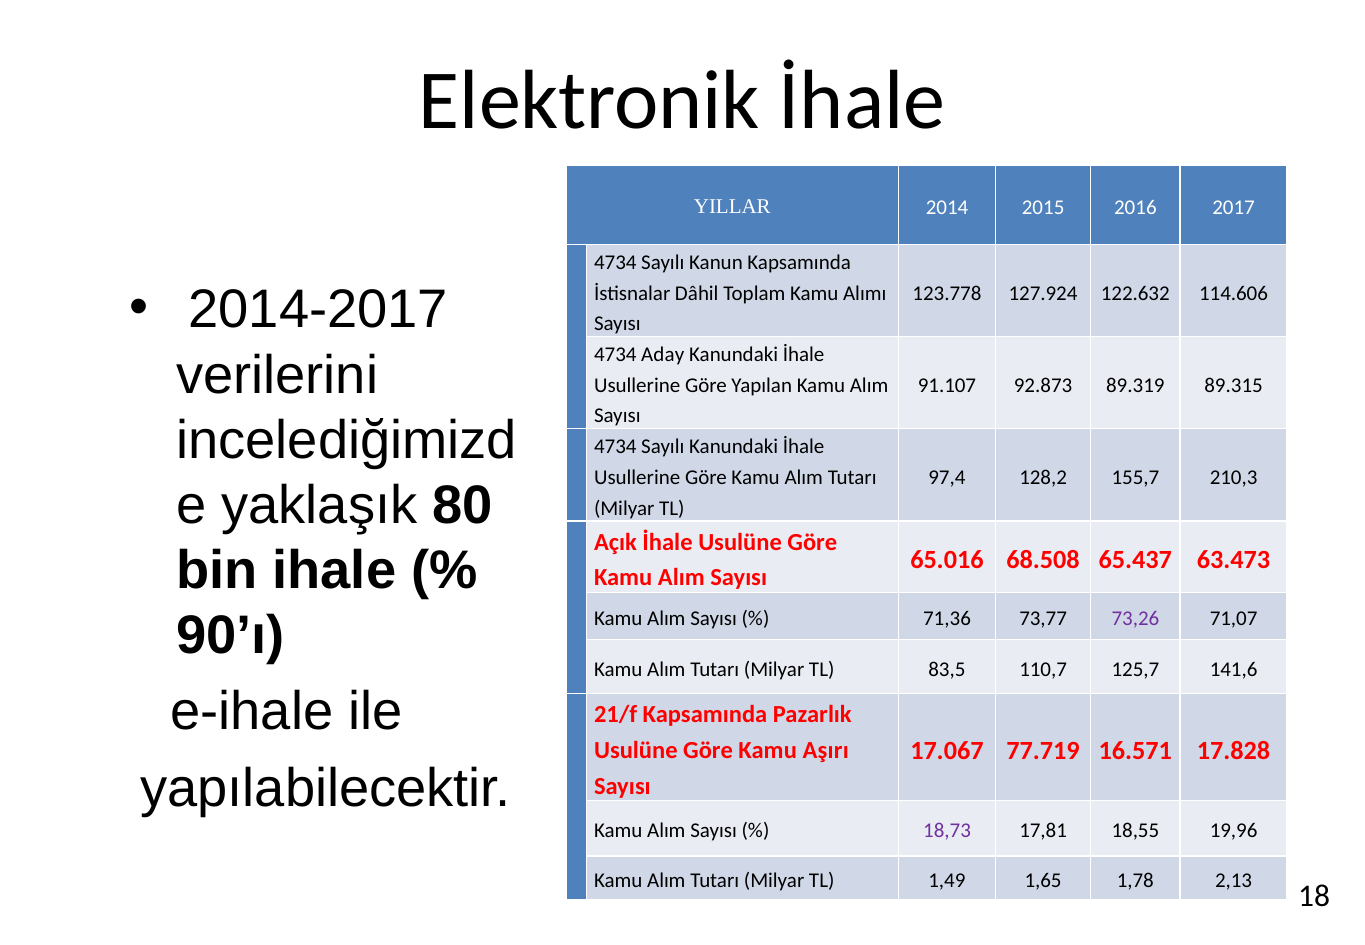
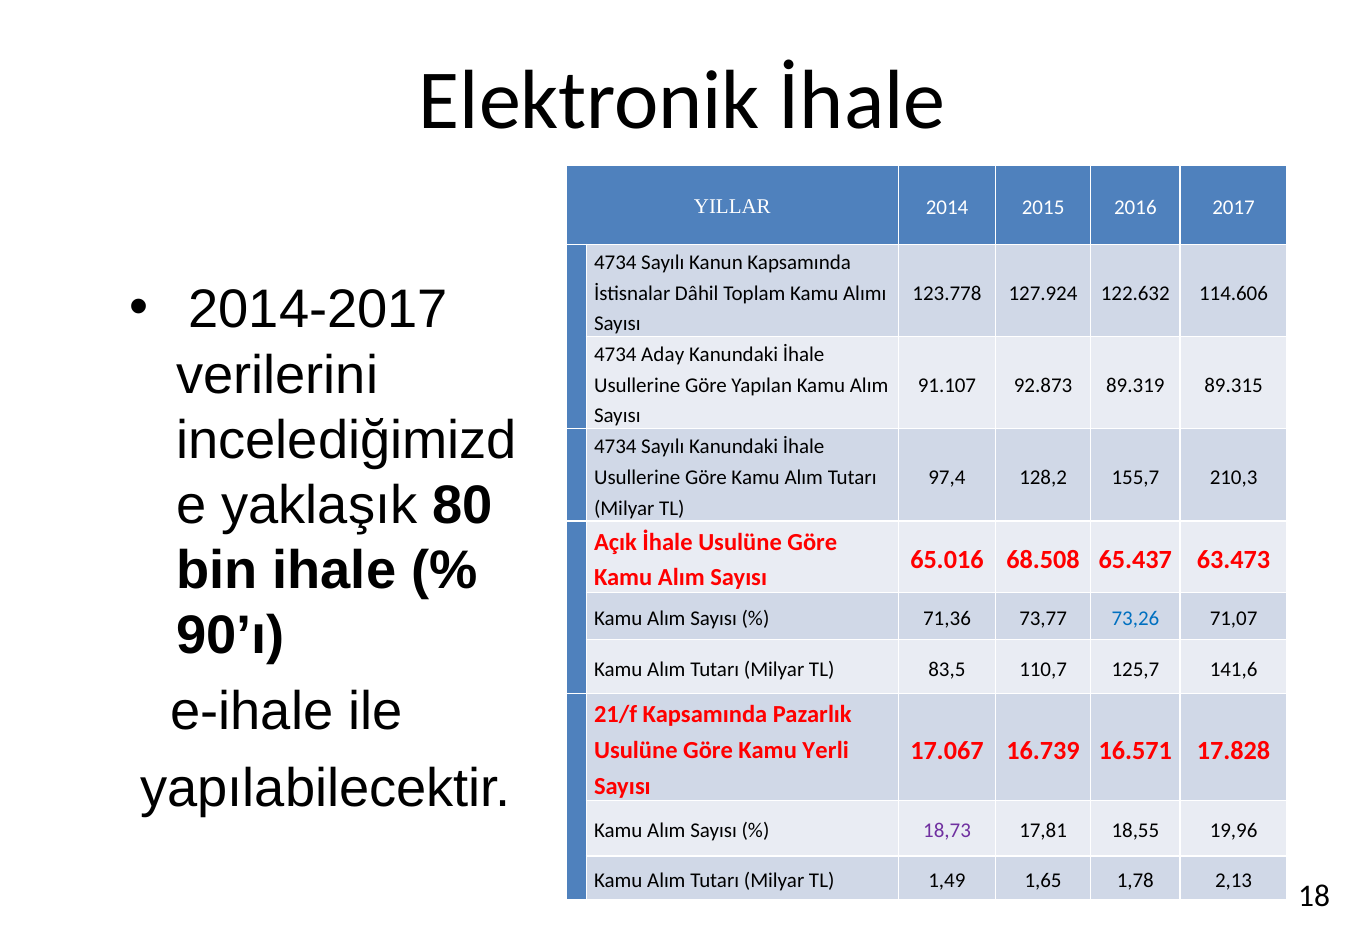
73,26 colour: purple -> blue
77.719: 77.719 -> 16.739
Aşırı: Aşırı -> Yerli
